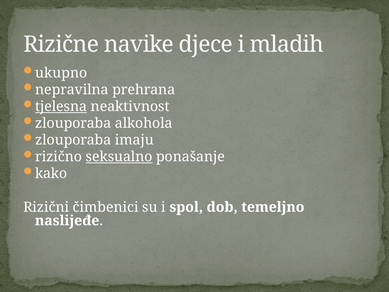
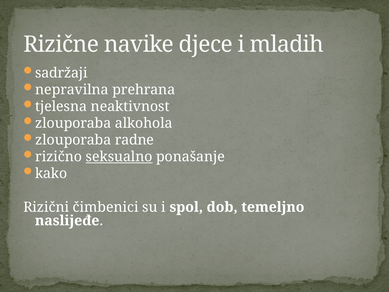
ukupno: ukupno -> sadržaji
tjelesna underline: present -> none
imaju: imaju -> radne
